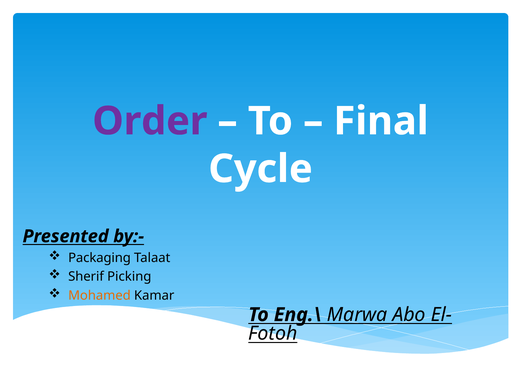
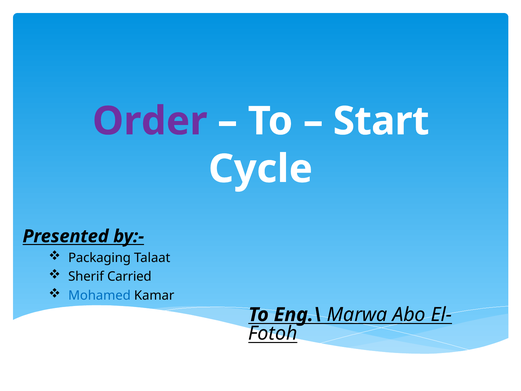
Final: Final -> Start
Picking: Picking -> Carried
Mohamed colour: orange -> blue
